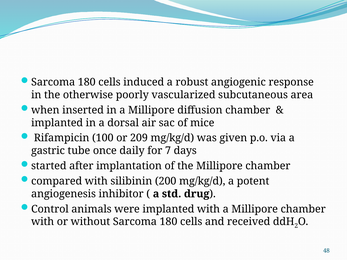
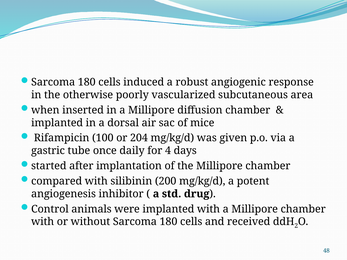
209: 209 -> 204
7: 7 -> 4
